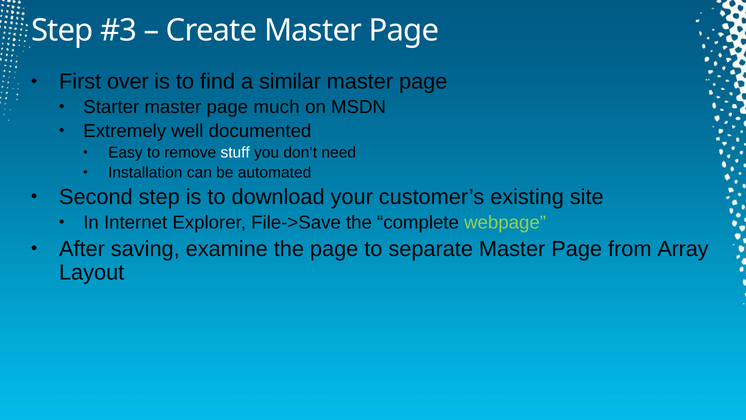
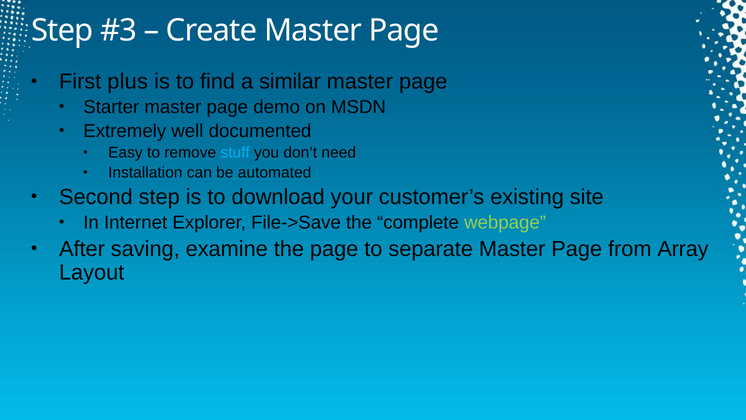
over: over -> plus
much: much -> demo
stuff colour: white -> light blue
